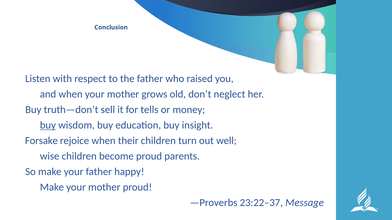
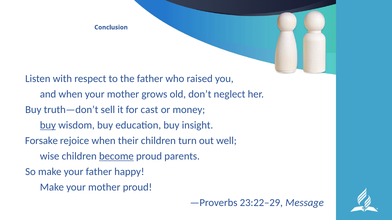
tells: tells -> cast
become underline: none -> present
23:22–37: 23:22–37 -> 23:22–29
